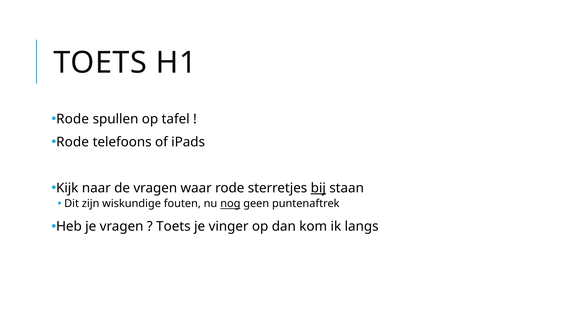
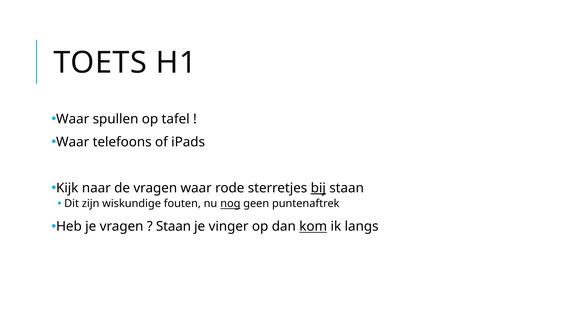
Rode at (73, 119): Rode -> Waar
Rode at (73, 142): Rode -> Waar
Toets at (173, 227): Toets -> Staan
kom underline: none -> present
